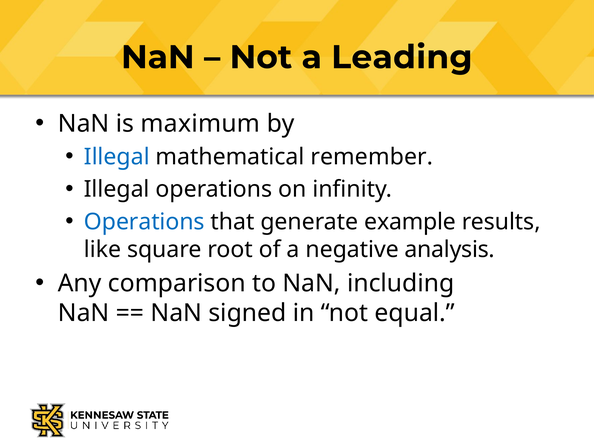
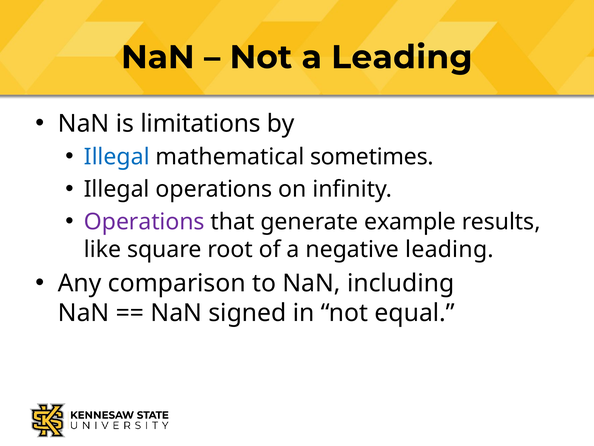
maximum: maximum -> limitations
remember: remember -> sometimes
Operations at (144, 221) colour: blue -> purple
negative analysis: analysis -> leading
